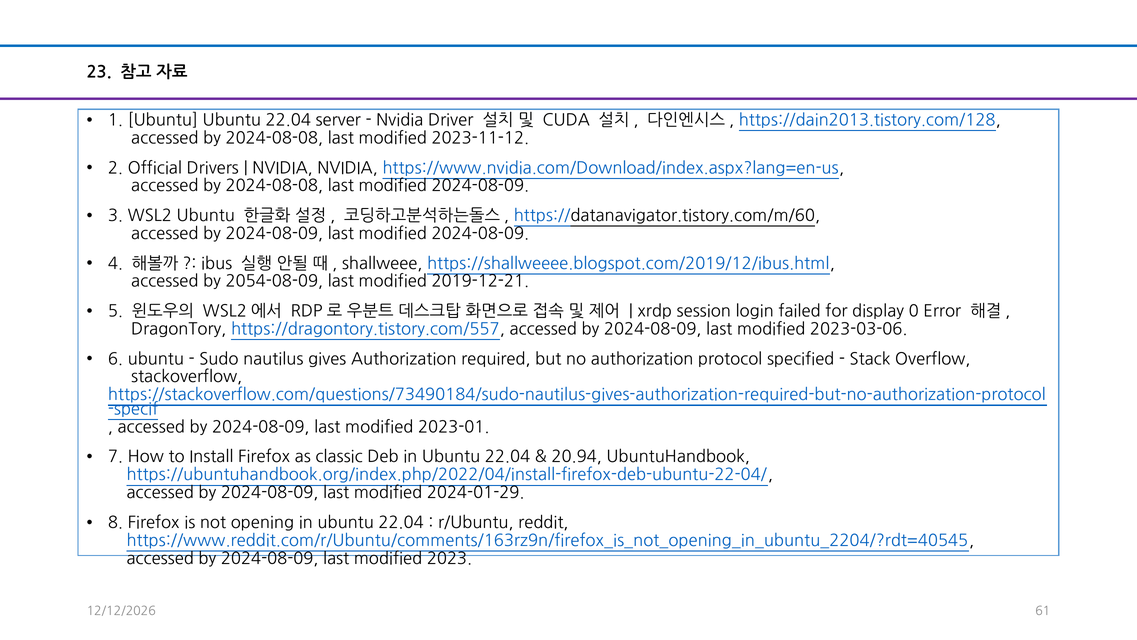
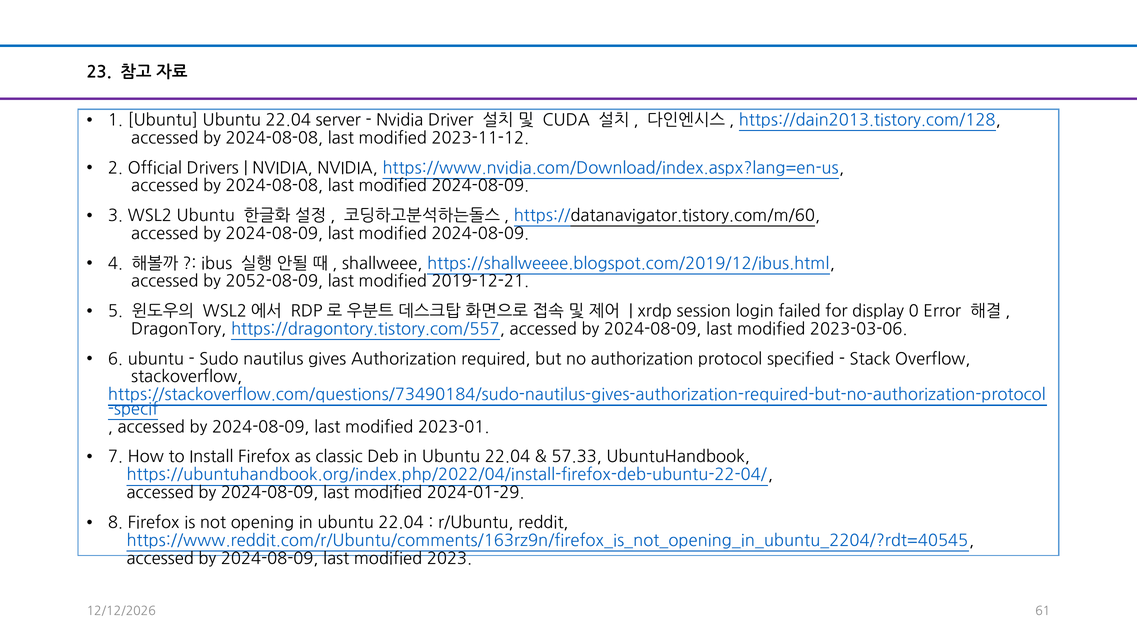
2054-08-09: 2054-08-09 -> 2052-08-09
20.94: 20.94 -> 57.33
